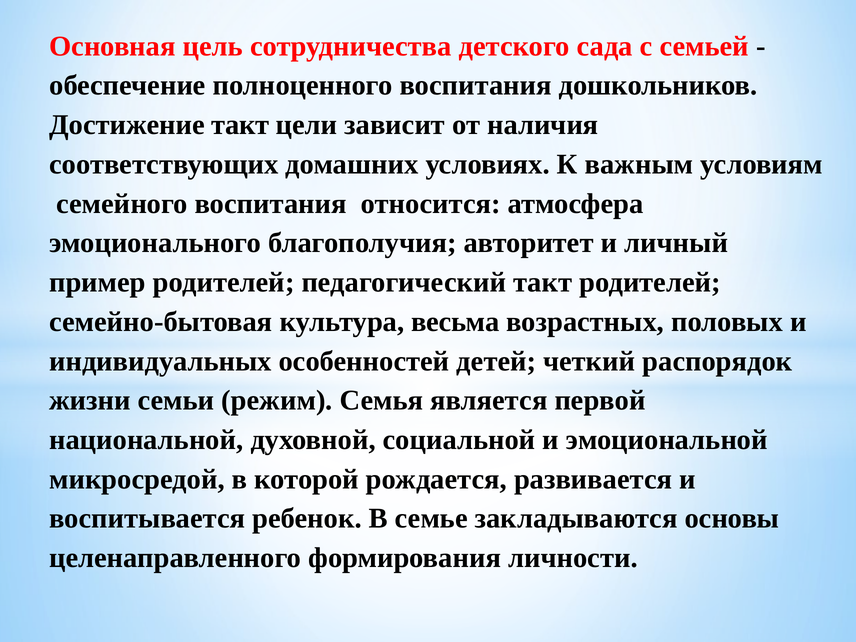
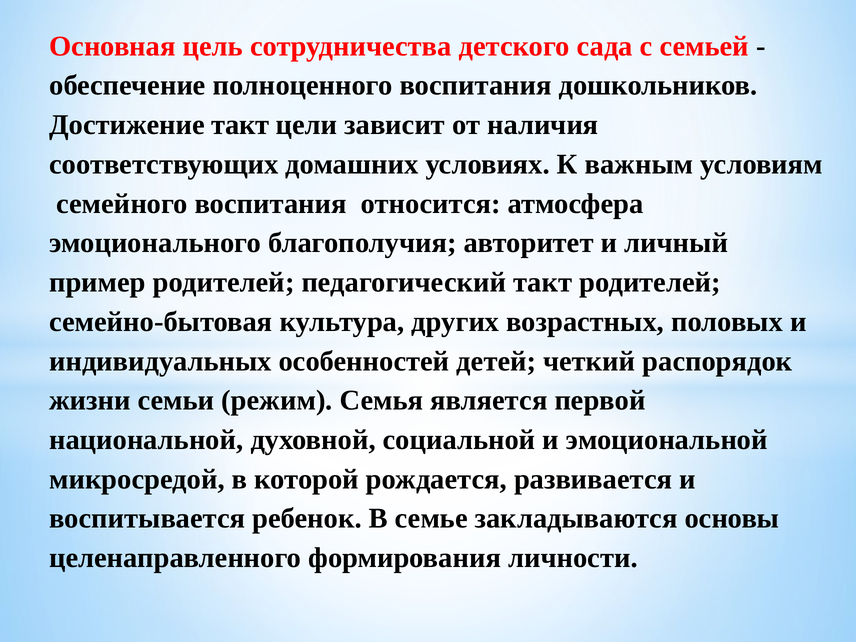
весьма: весьма -> других
